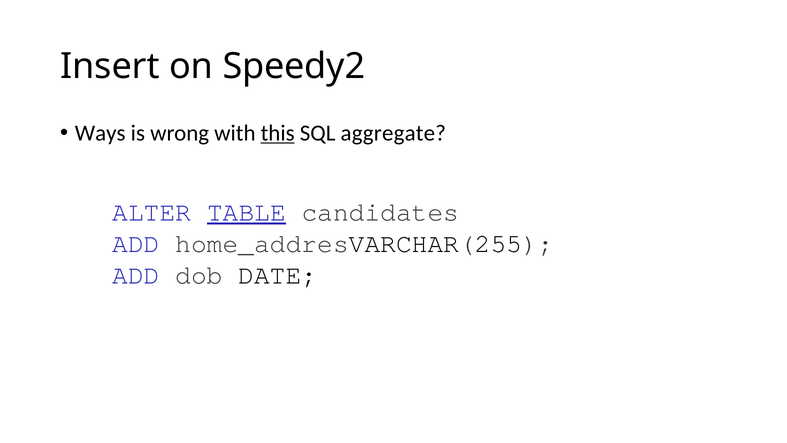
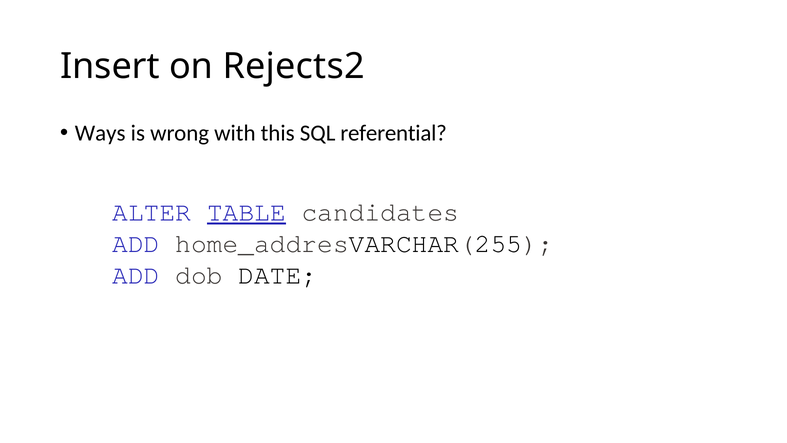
Speedy2: Speedy2 -> Rejects2
this underline: present -> none
aggregate: aggregate -> referential
